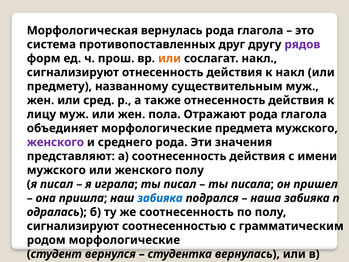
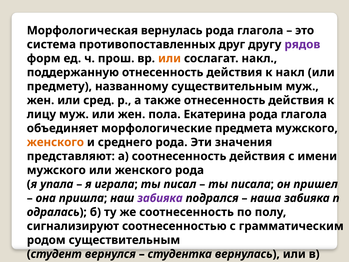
сигнализируют at (73, 72): сигнализируют -> поддержанную
пола Отражают: Отражают -> Екатерина
женского at (55, 142) colour: purple -> orange
женского полу: полу -> рода
я писал: писал -> упала
забияка at (160, 198) colour: blue -> purple
родом морфологические: морфологические -> существительным
